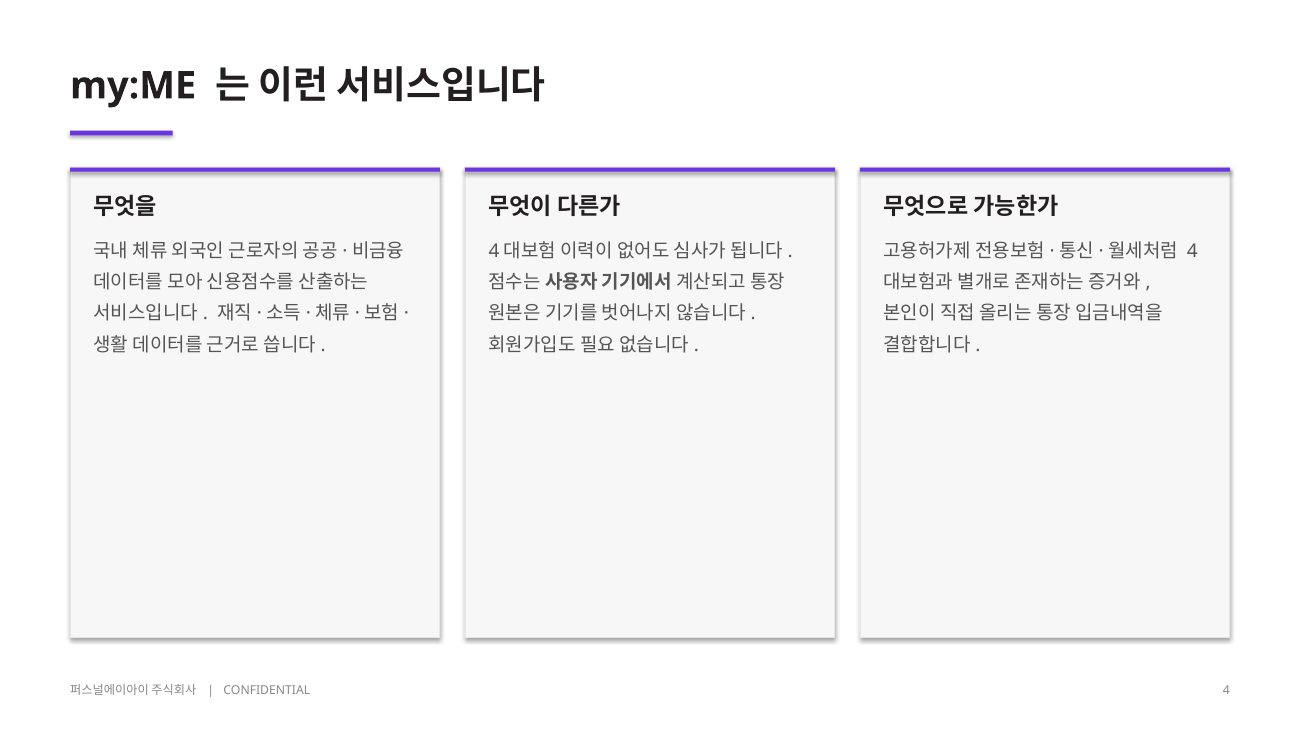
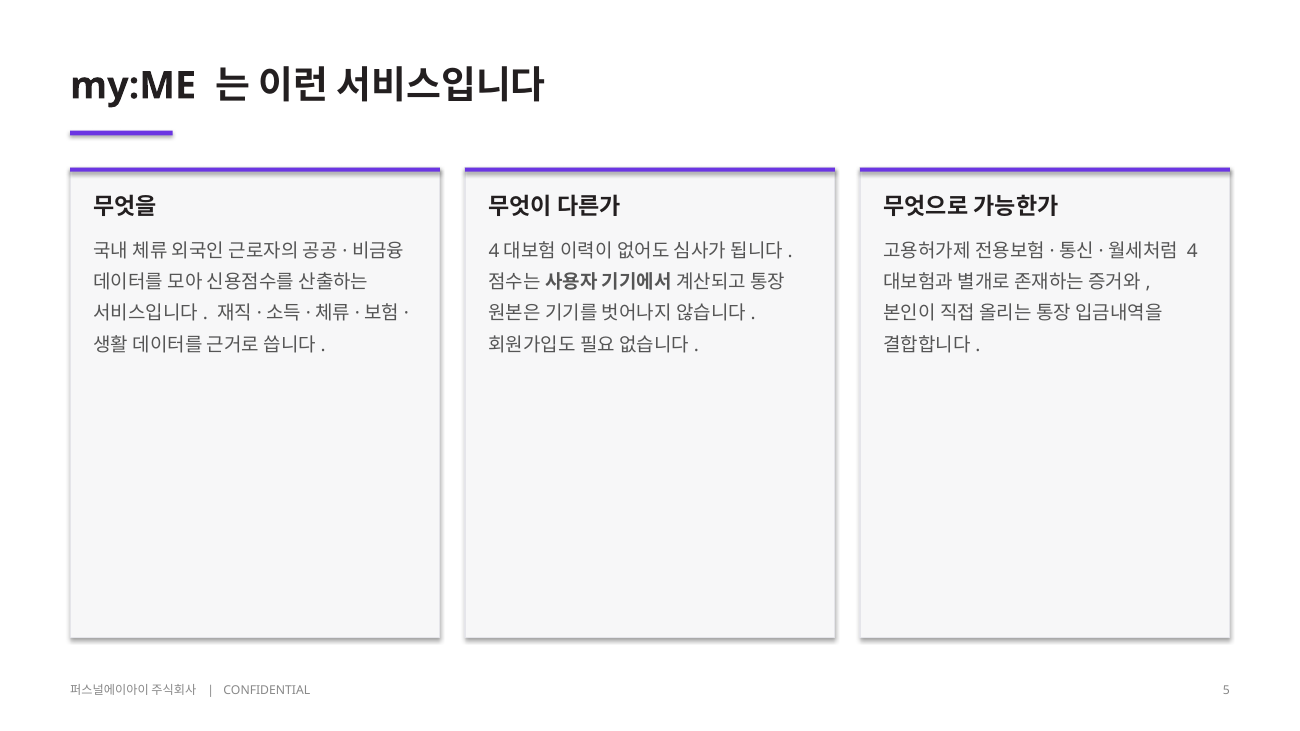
CONFIDENTIAL 4: 4 -> 5
